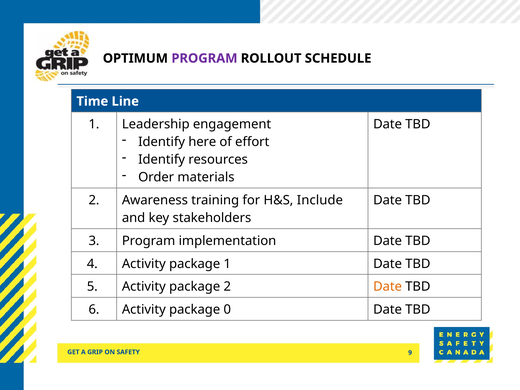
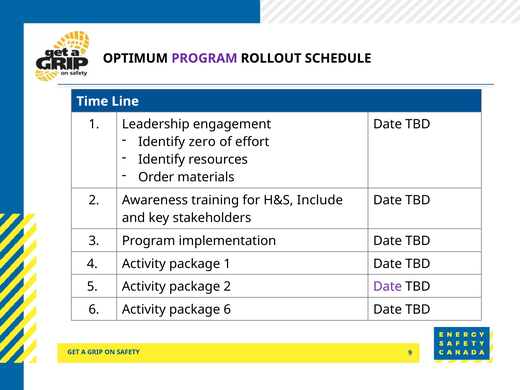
here: here -> zero
Date at (388, 287) colour: orange -> purple
package 0: 0 -> 6
